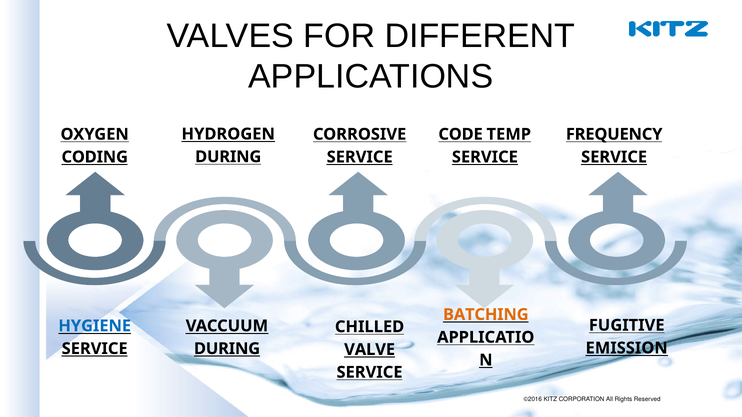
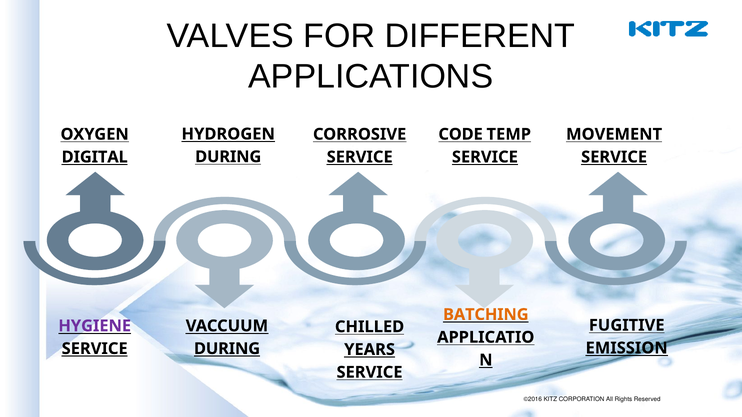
FREQUENCY: FREQUENCY -> MOVEMENT
CODING: CODING -> DIGITAL
HYGIENE colour: blue -> purple
VALVE: VALVE -> YEARS
